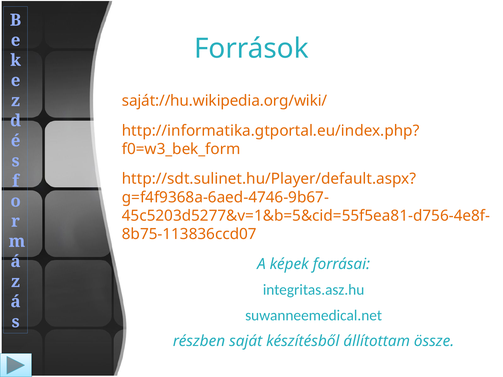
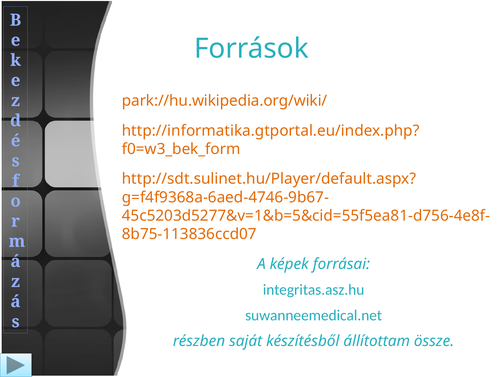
saját://hu.wikipedia.org/wiki/: saját://hu.wikipedia.org/wiki/ -> park://hu.wikipedia.org/wiki/
